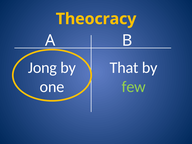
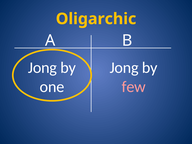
Theocracy: Theocracy -> Oligarchic
That at (124, 68): That -> Jong
few colour: light green -> pink
